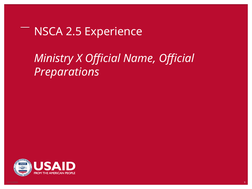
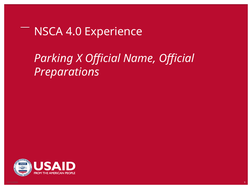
2.5: 2.5 -> 4.0
Ministry: Ministry -> Parking
